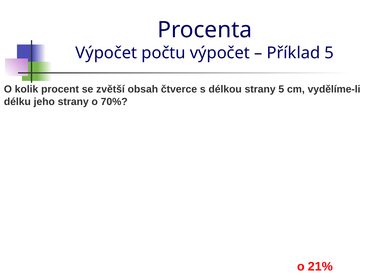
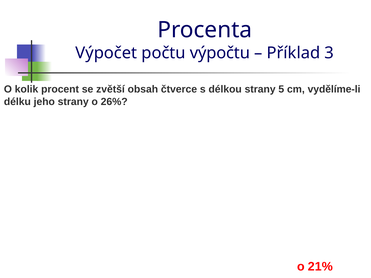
počtu výpočet: výpočet -> výpočtu
Příklad 5: 5 -> 3
70%: 70% -> 26%
